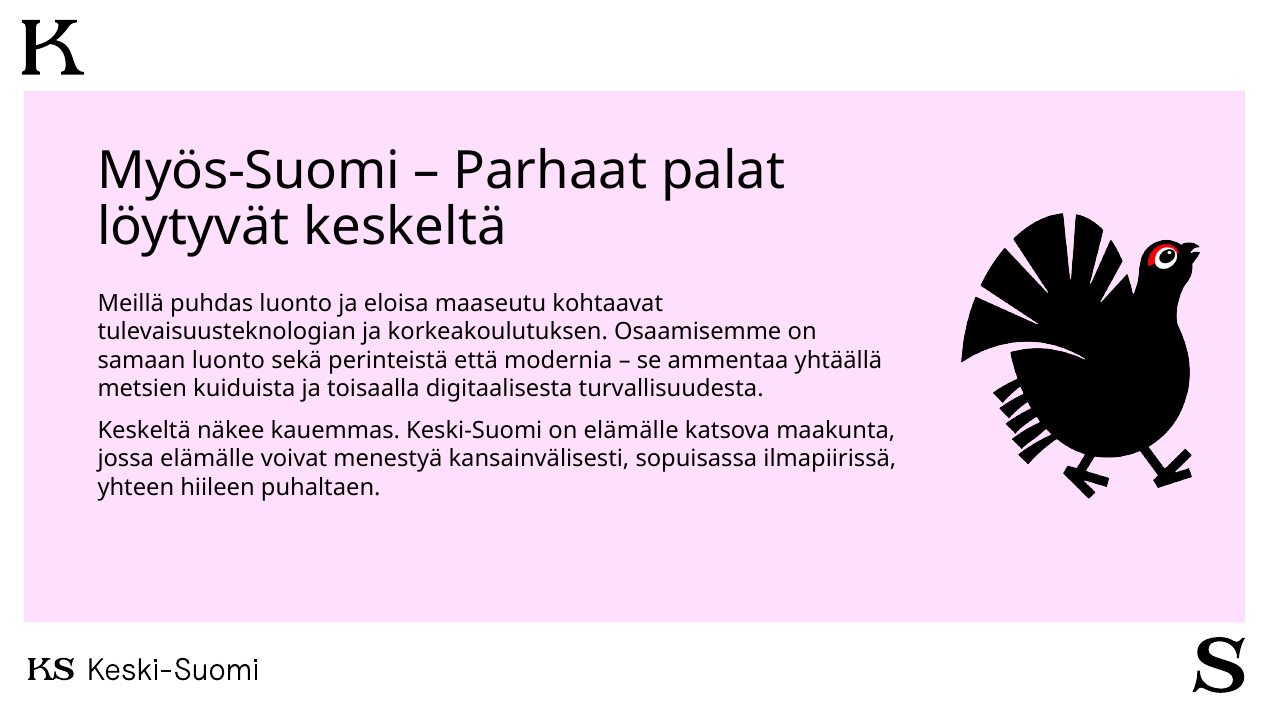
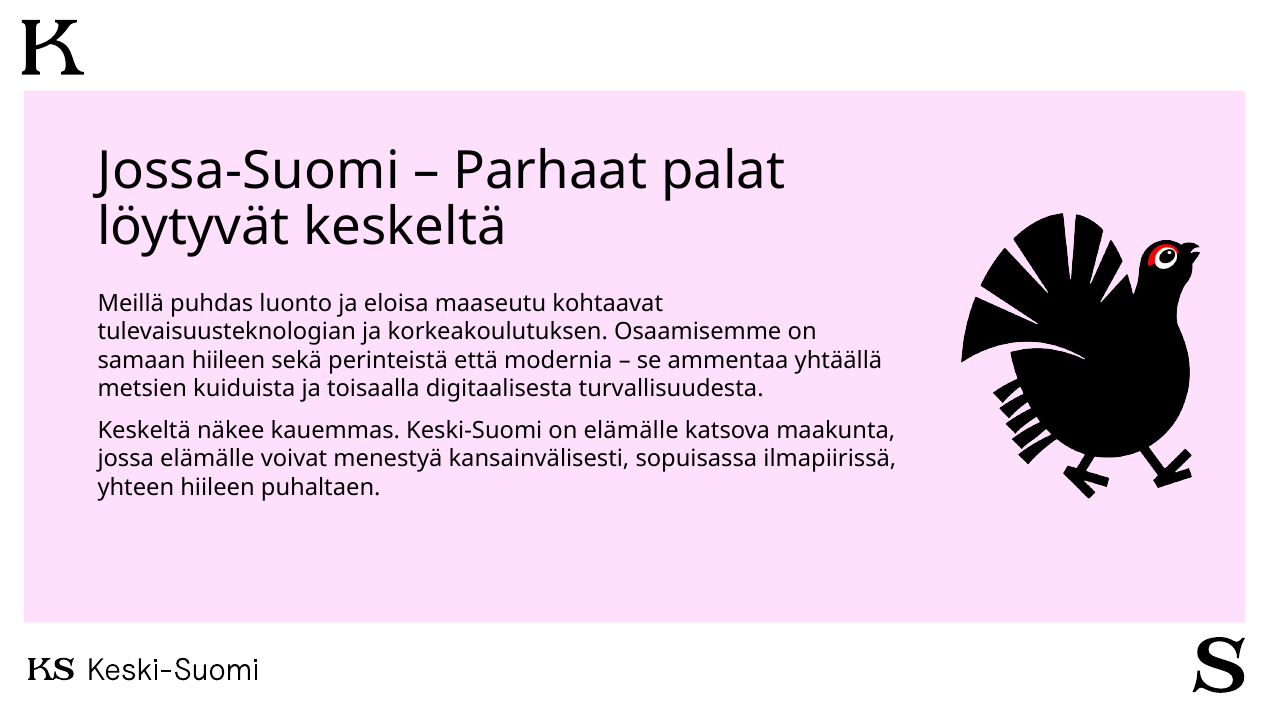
Myös-Suomi: Myös-Suomi -> Jossa-Suomi
samaan luonto: luonto -> hiileen
